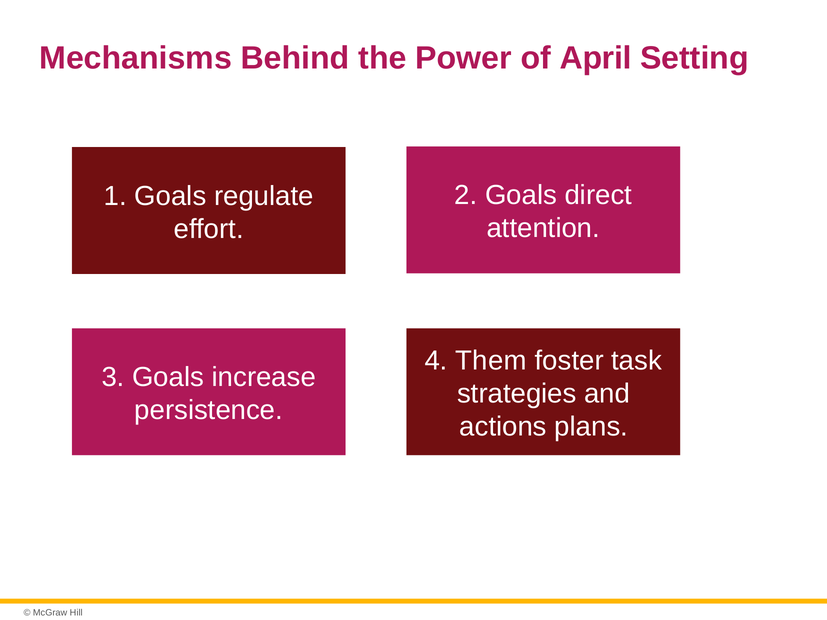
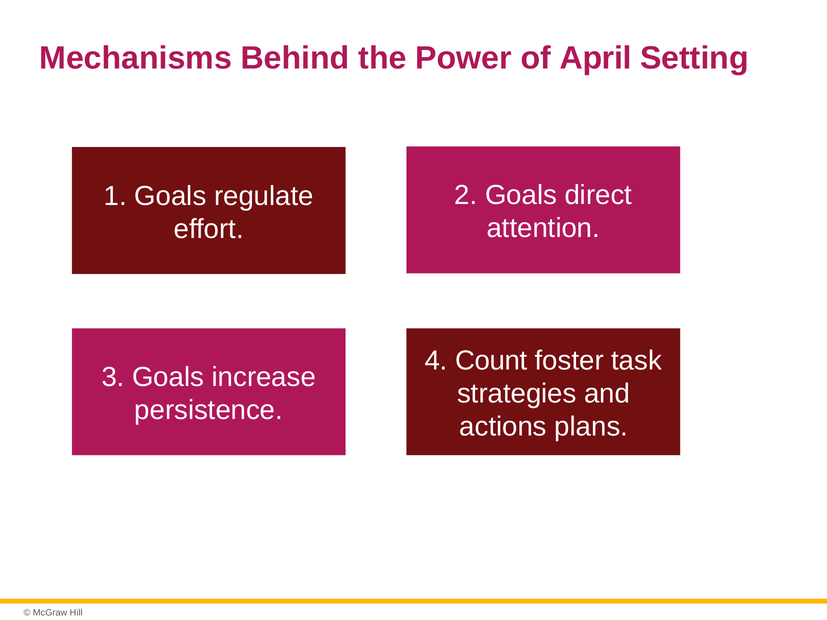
Them: Them -> Count
